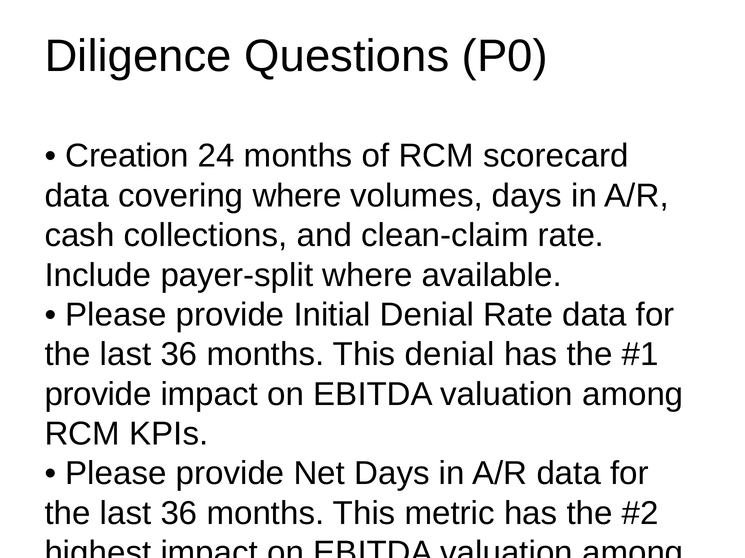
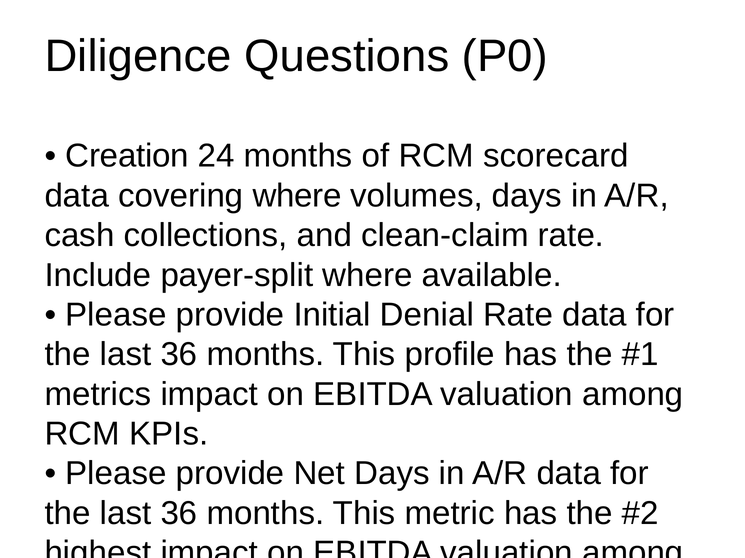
This denial: denial -> profile
provide at (98, 395): provide -> metrics
